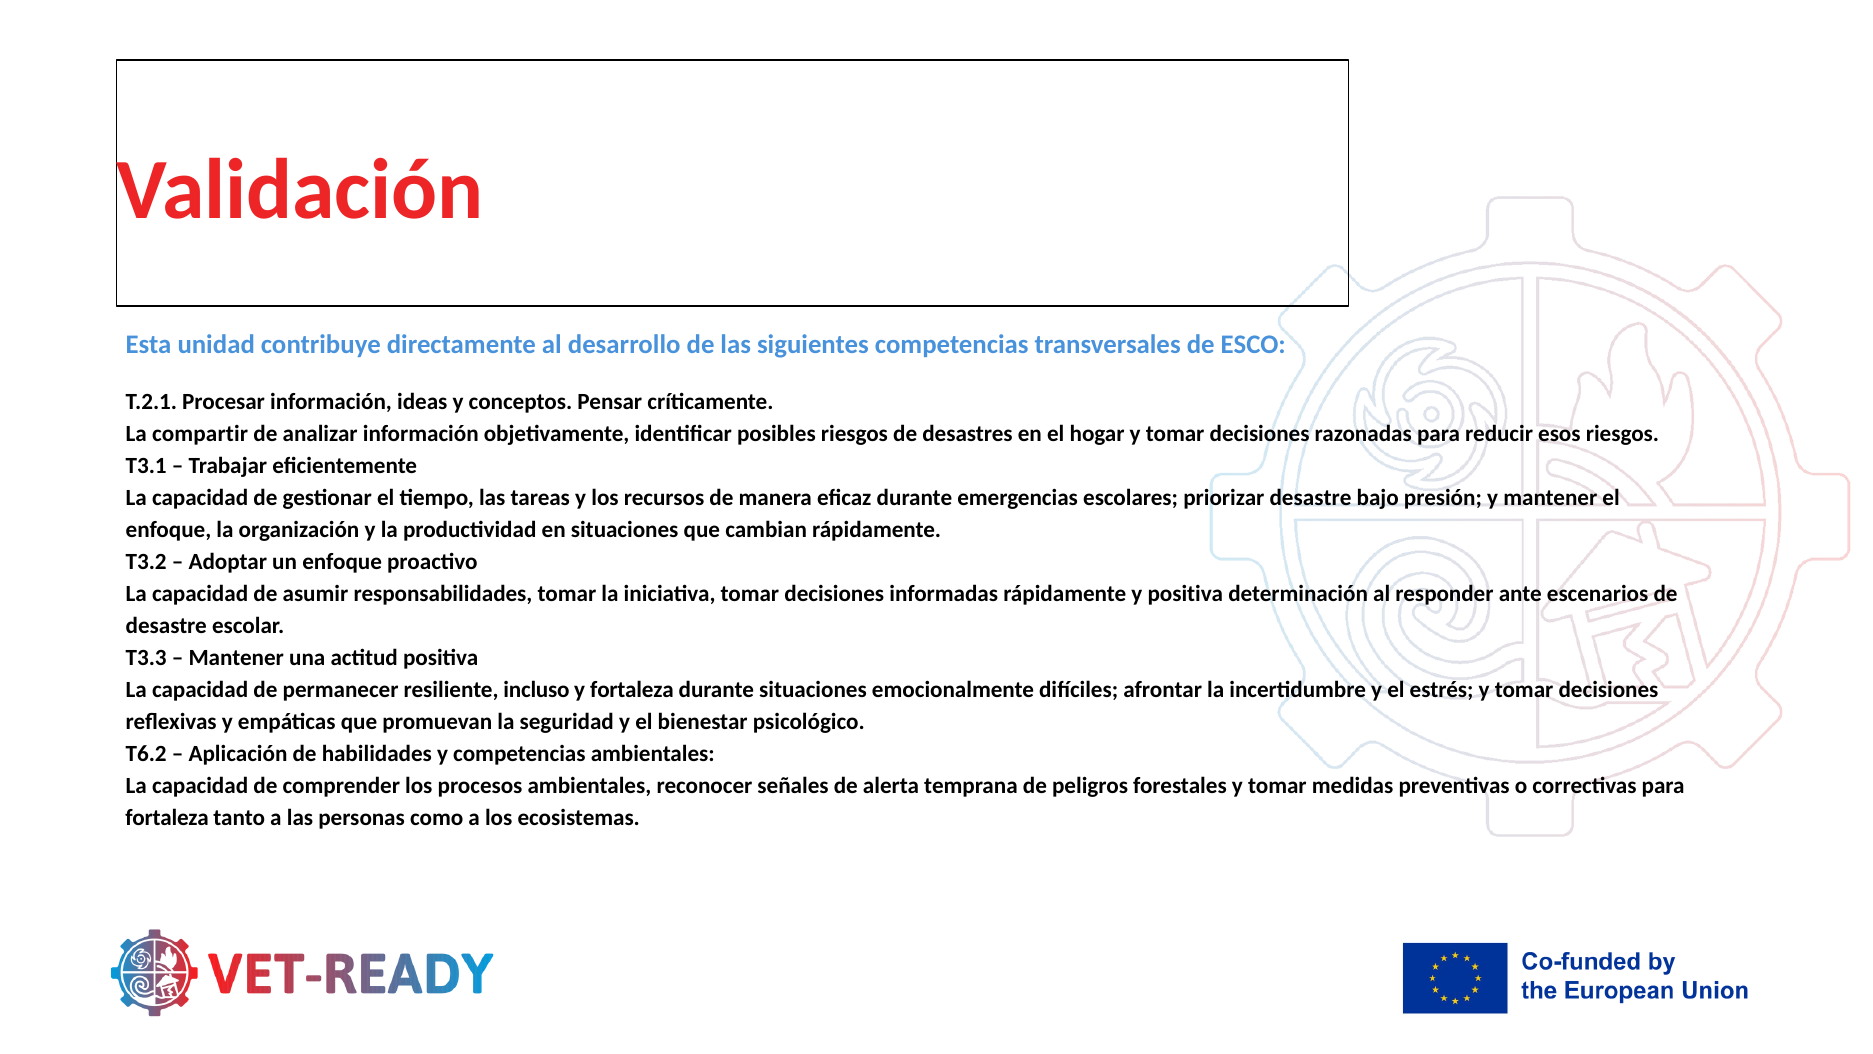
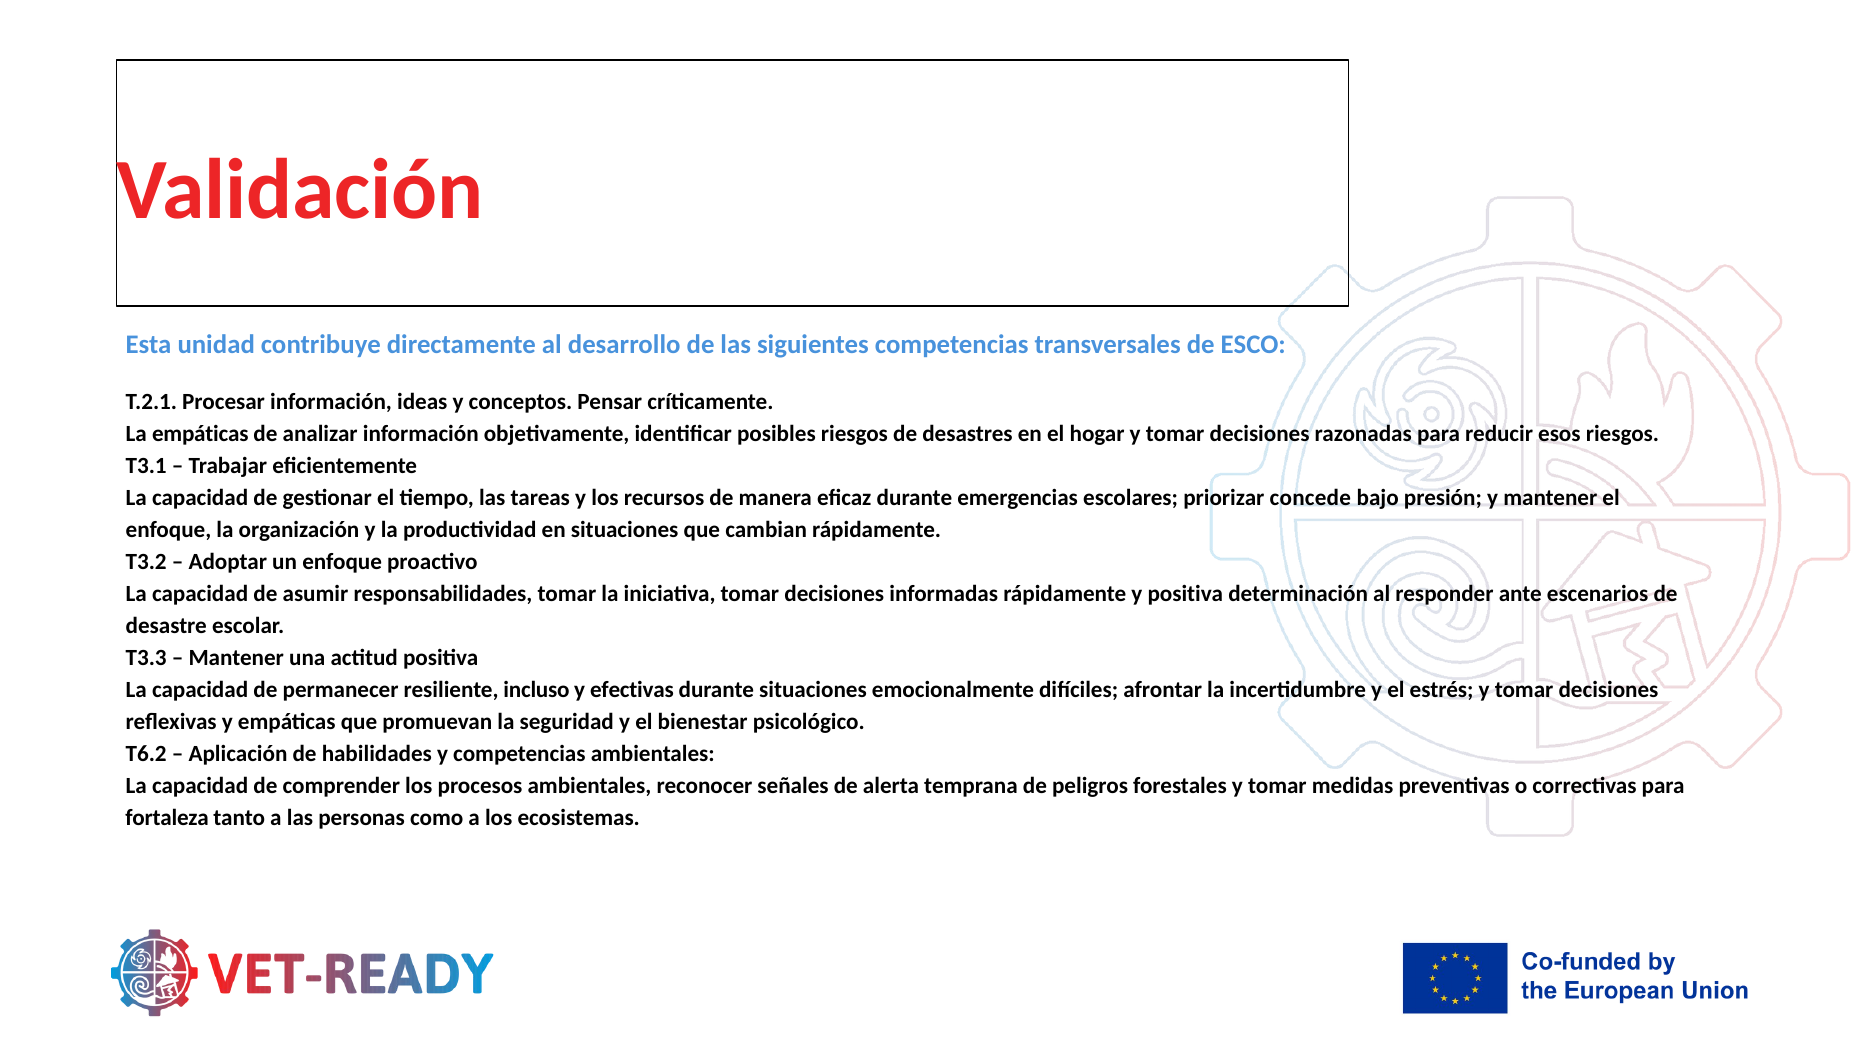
La compartir: compartir -> empáticas
priorizar desastre: desastre -> concede
y fortaleza: fortaleza -> efectivas
